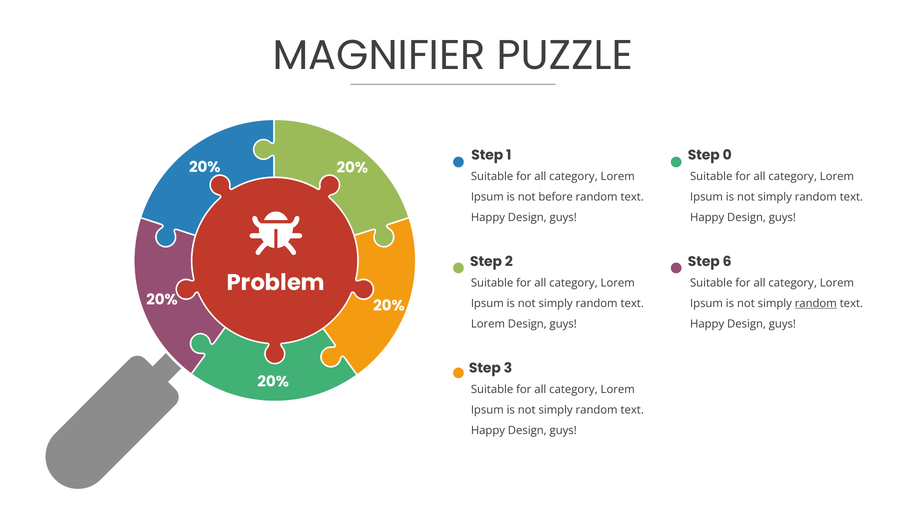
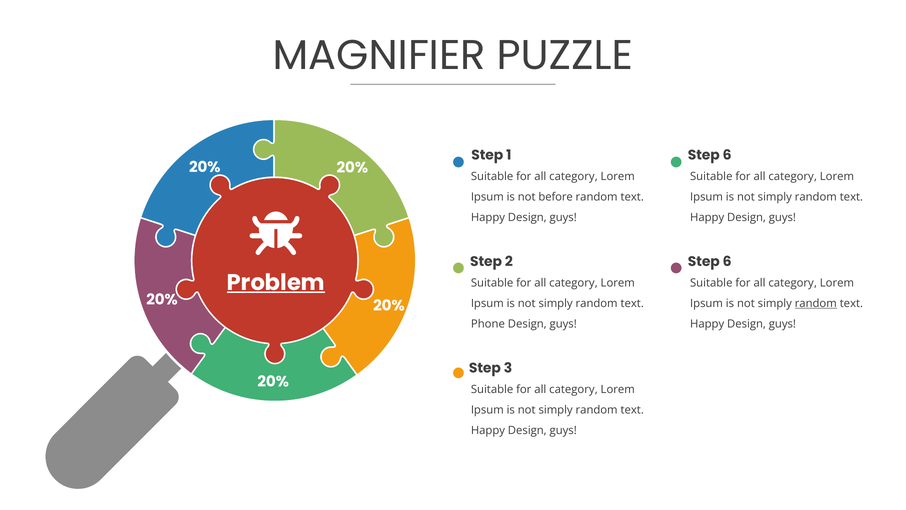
0 at (727, 155): 0 -> 6
Problem underline: none -> present
Lorem at (488, 324): Lorem -> Phone
